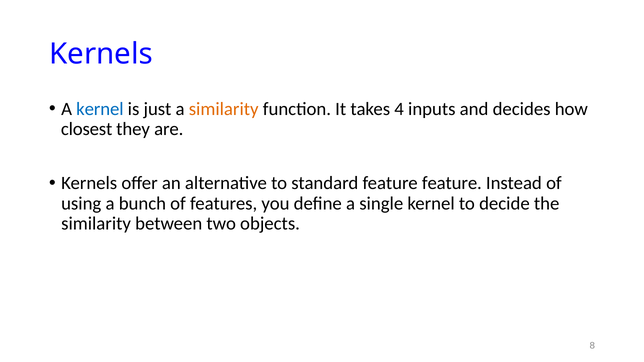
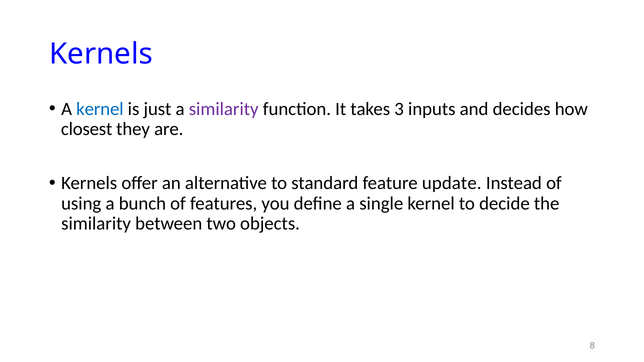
similarity at (224, 109) colour: orange -> purple
4: 4 -> 3
feature feature: feature -> update
